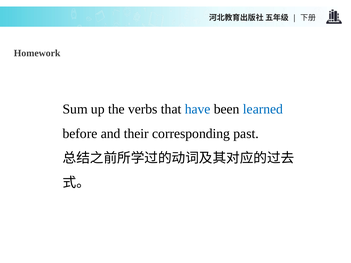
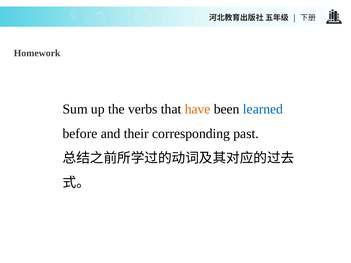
have colour: blue -> orange
